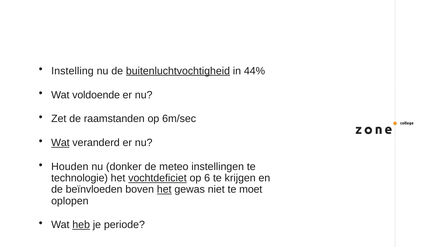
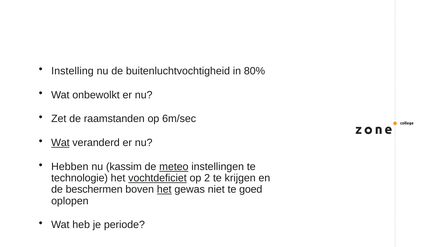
buitenluchtvochtigheid underline: present -> none
44%: 44% -> 80%
voldoende: voldoende -> onbewolkt
Houden: Houden -> Hebben
donker: donker -> kassim
meteo underline: none -> present
6: 6 -> 2
beïnvloeden: beïnvloeden -> beschermen
moet: moet -> goed
heb underline: present -> none
